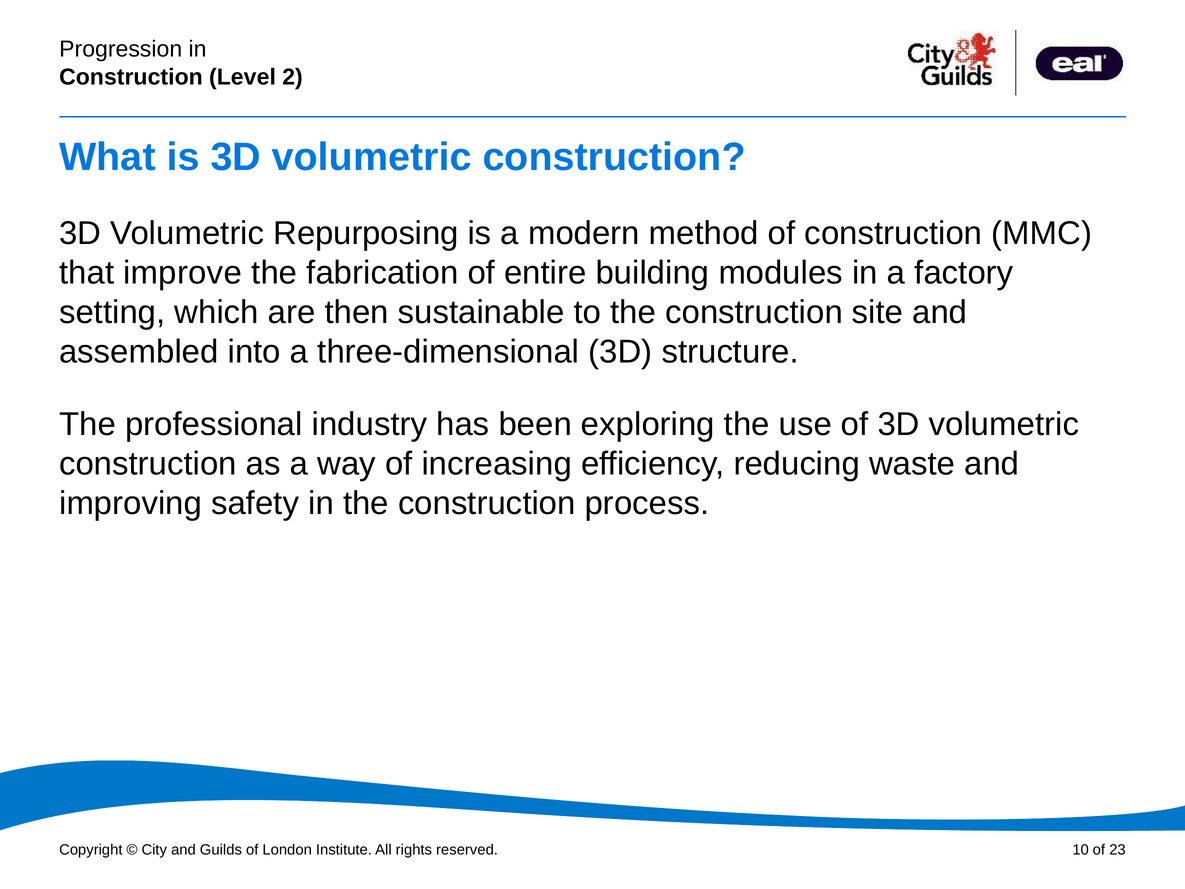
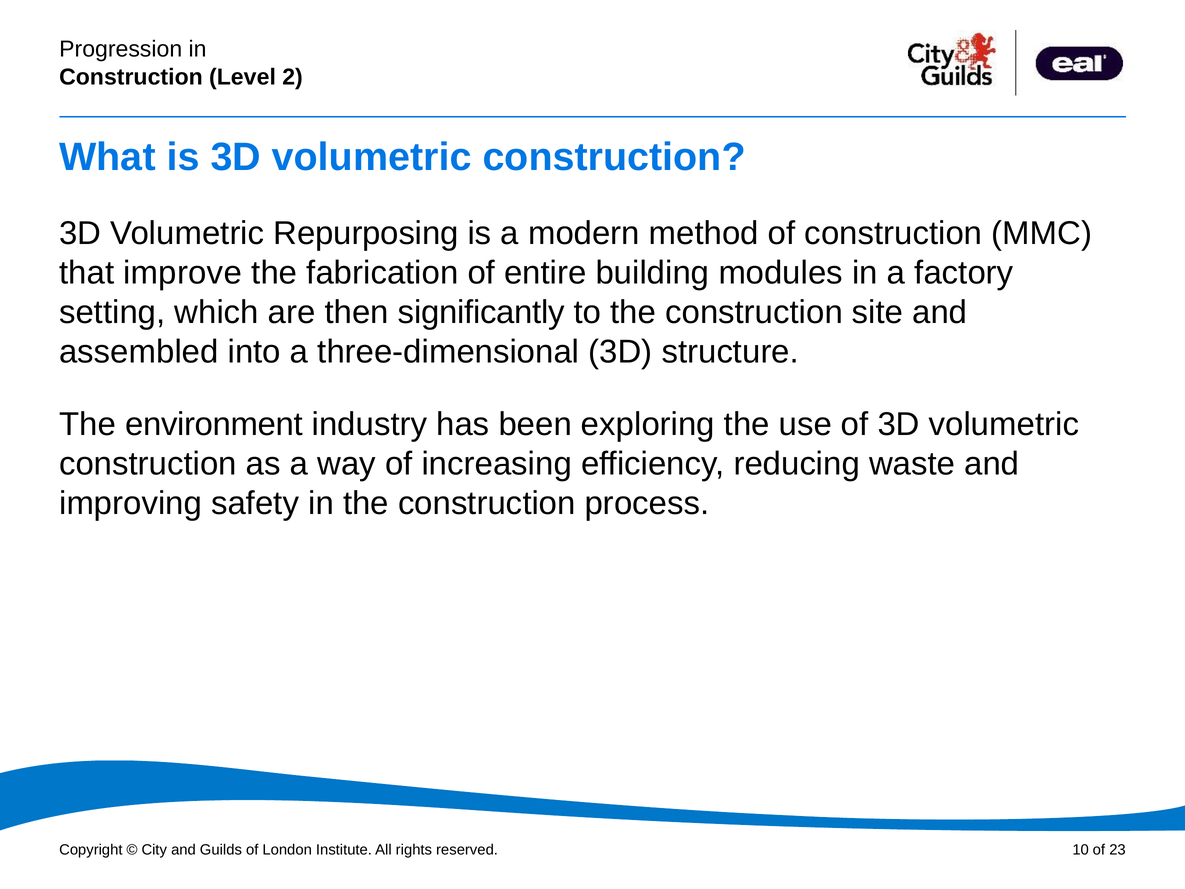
sustainable: sustainable -> significantly
professional: professional -> environment
